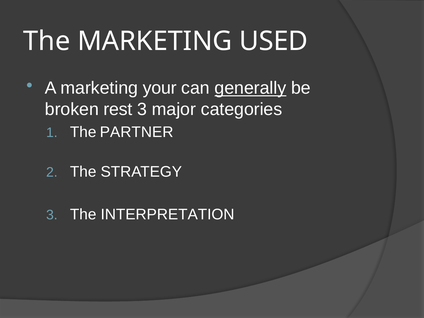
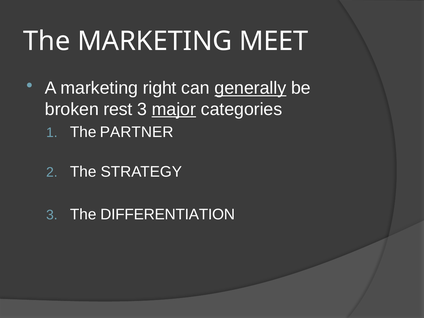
USED: USED -> MEET
your: your -> right
major underline: none -> present
INTERPRETATION: INTERPRETATION -> DIFFERENTIATION
